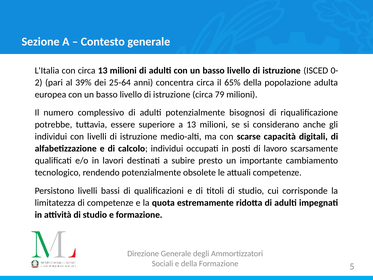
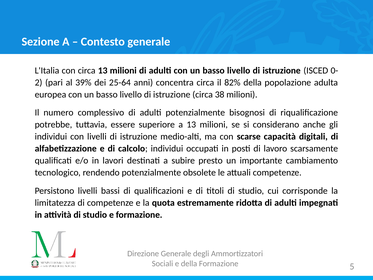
65%: 65% -> 82%
79: 79 -> 38
